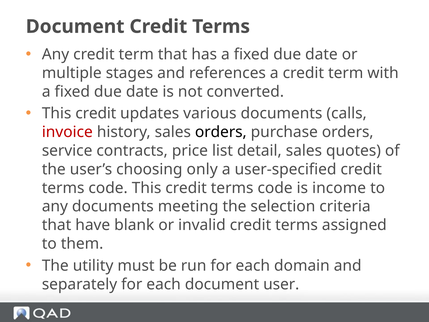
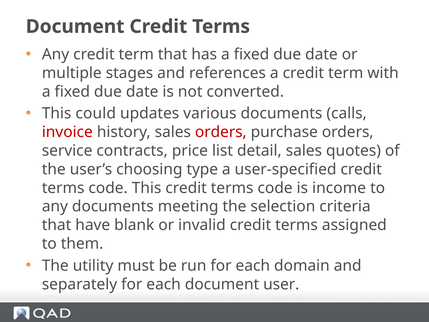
credit at (96, 113): credit -> could
orders at (221, 132) colour: black -> red
only: only -> type
